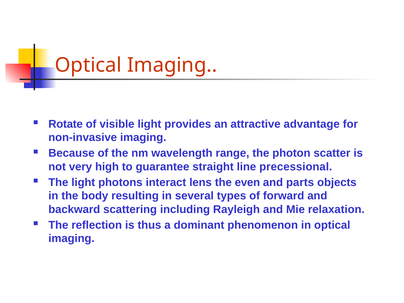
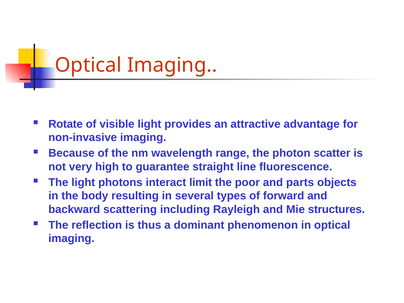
precessional: precessional -> fluorescence
lens: lens -> limit
even: even -> poor
relaxation: relaxation -> structures
